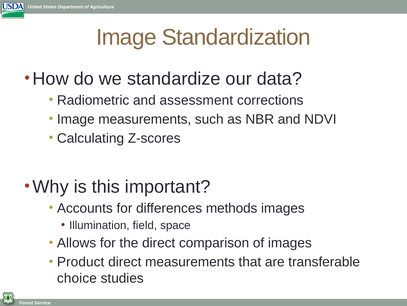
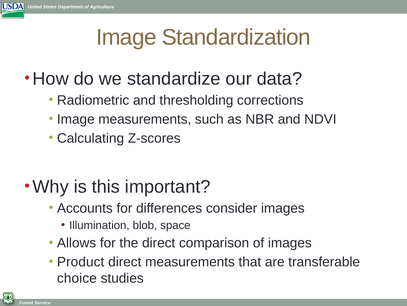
assessment: assessment -> thresholding
methods: methods -> consider
field: field -> blob
